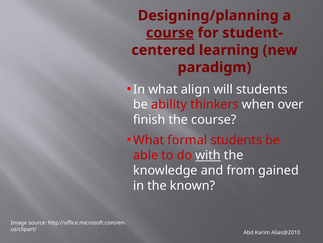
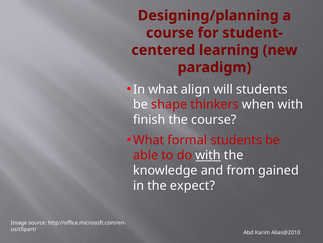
course at (170, 33) underline: present -> none
ability: ability -> shape
when over: over -> with
known: known -> expect
